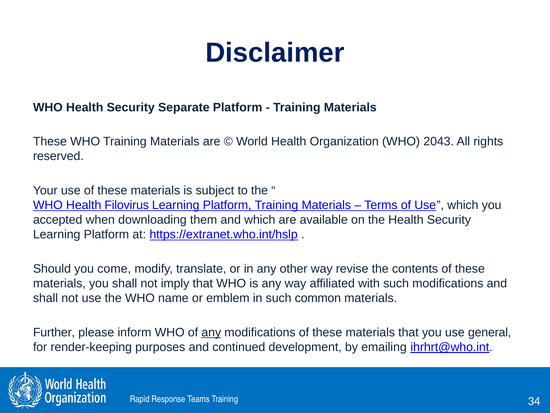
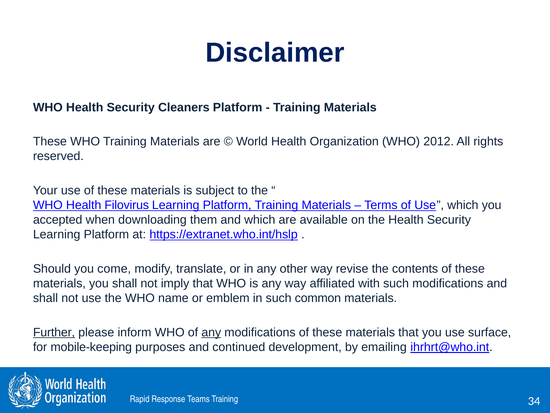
Separate: Separate -> Cleaners
2043: 2043 -> 2012
Further underline: none -> present
general: general -> surface
render-keeping: render-keeping -> mobile-keeping
